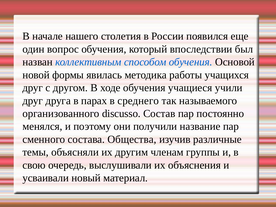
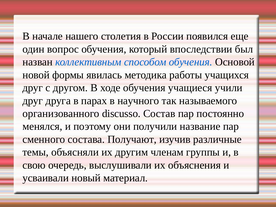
среднего: среднего -> научного
Общества: Общества -> Получают
